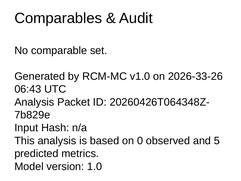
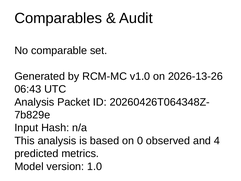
2026-33-26: 2026-33-26 -> 2026-13-26
5: 5 -> 4
